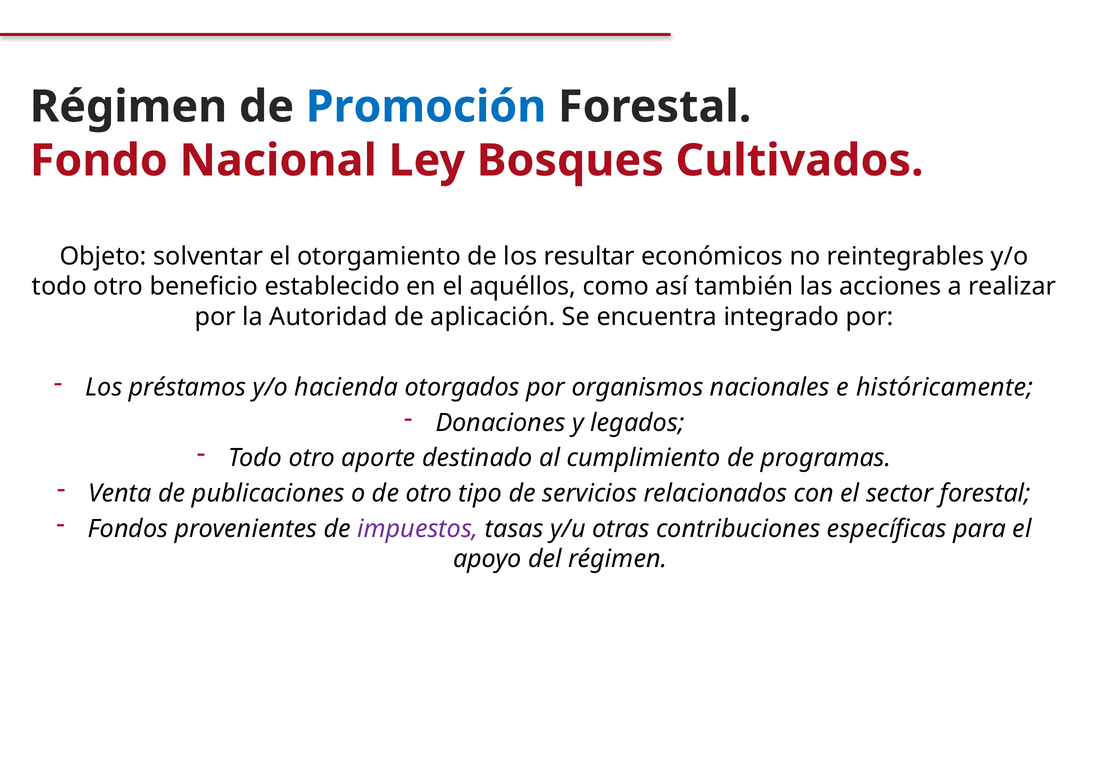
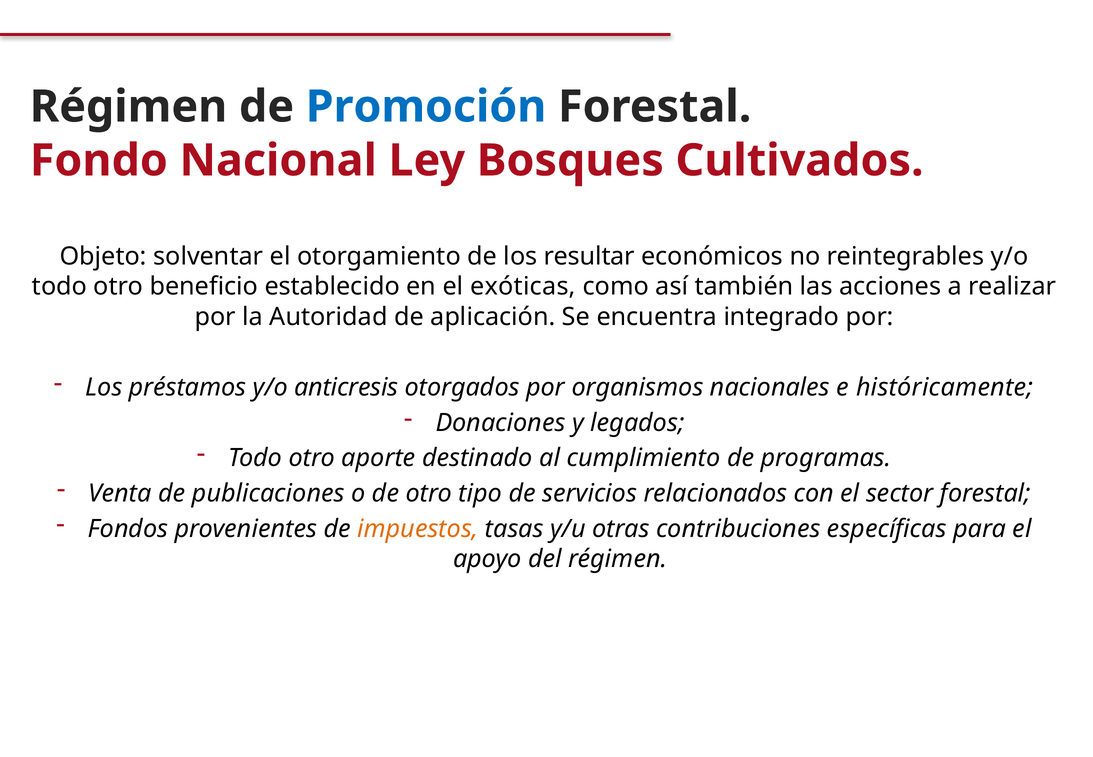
aquéllos: aquéllos -> exóticas
hacienda: hacienda -> anticresis
impuestos colour: purple -> orange
